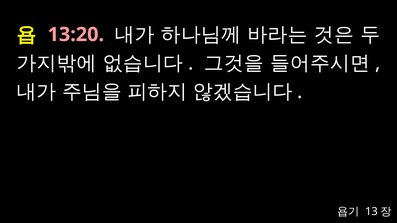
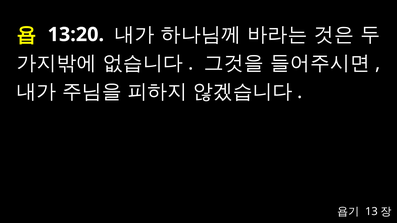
13:20 colour: pink -> white
